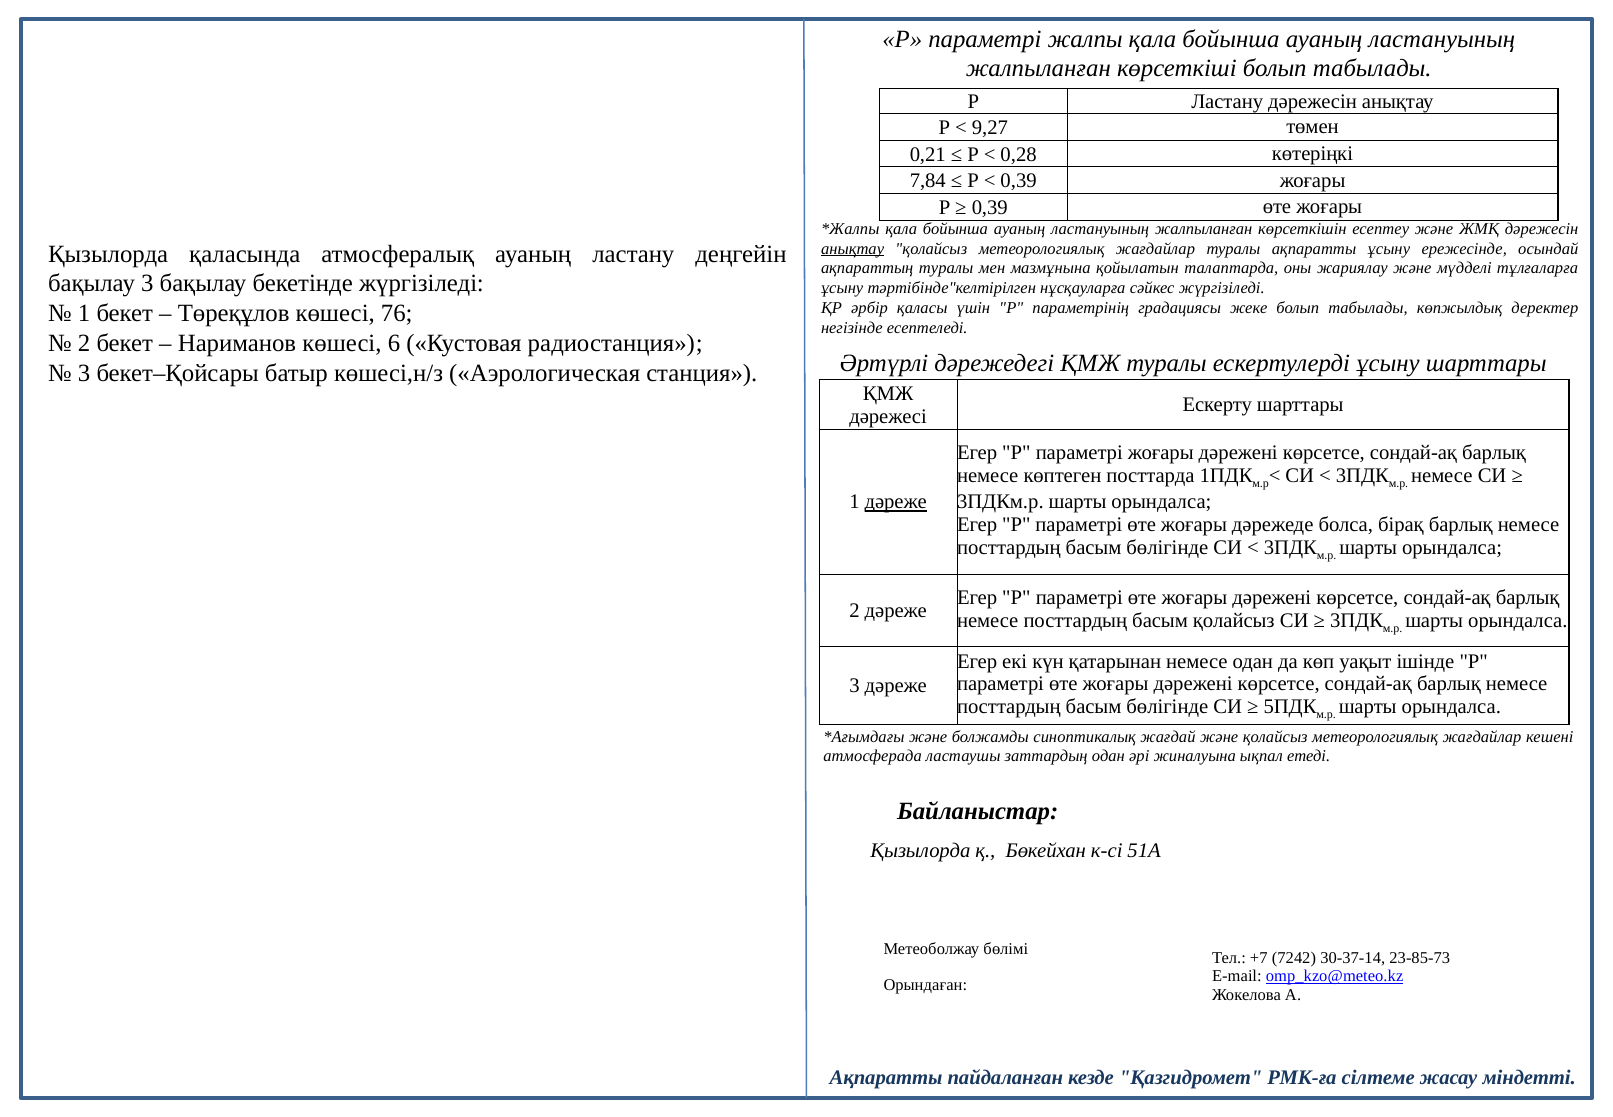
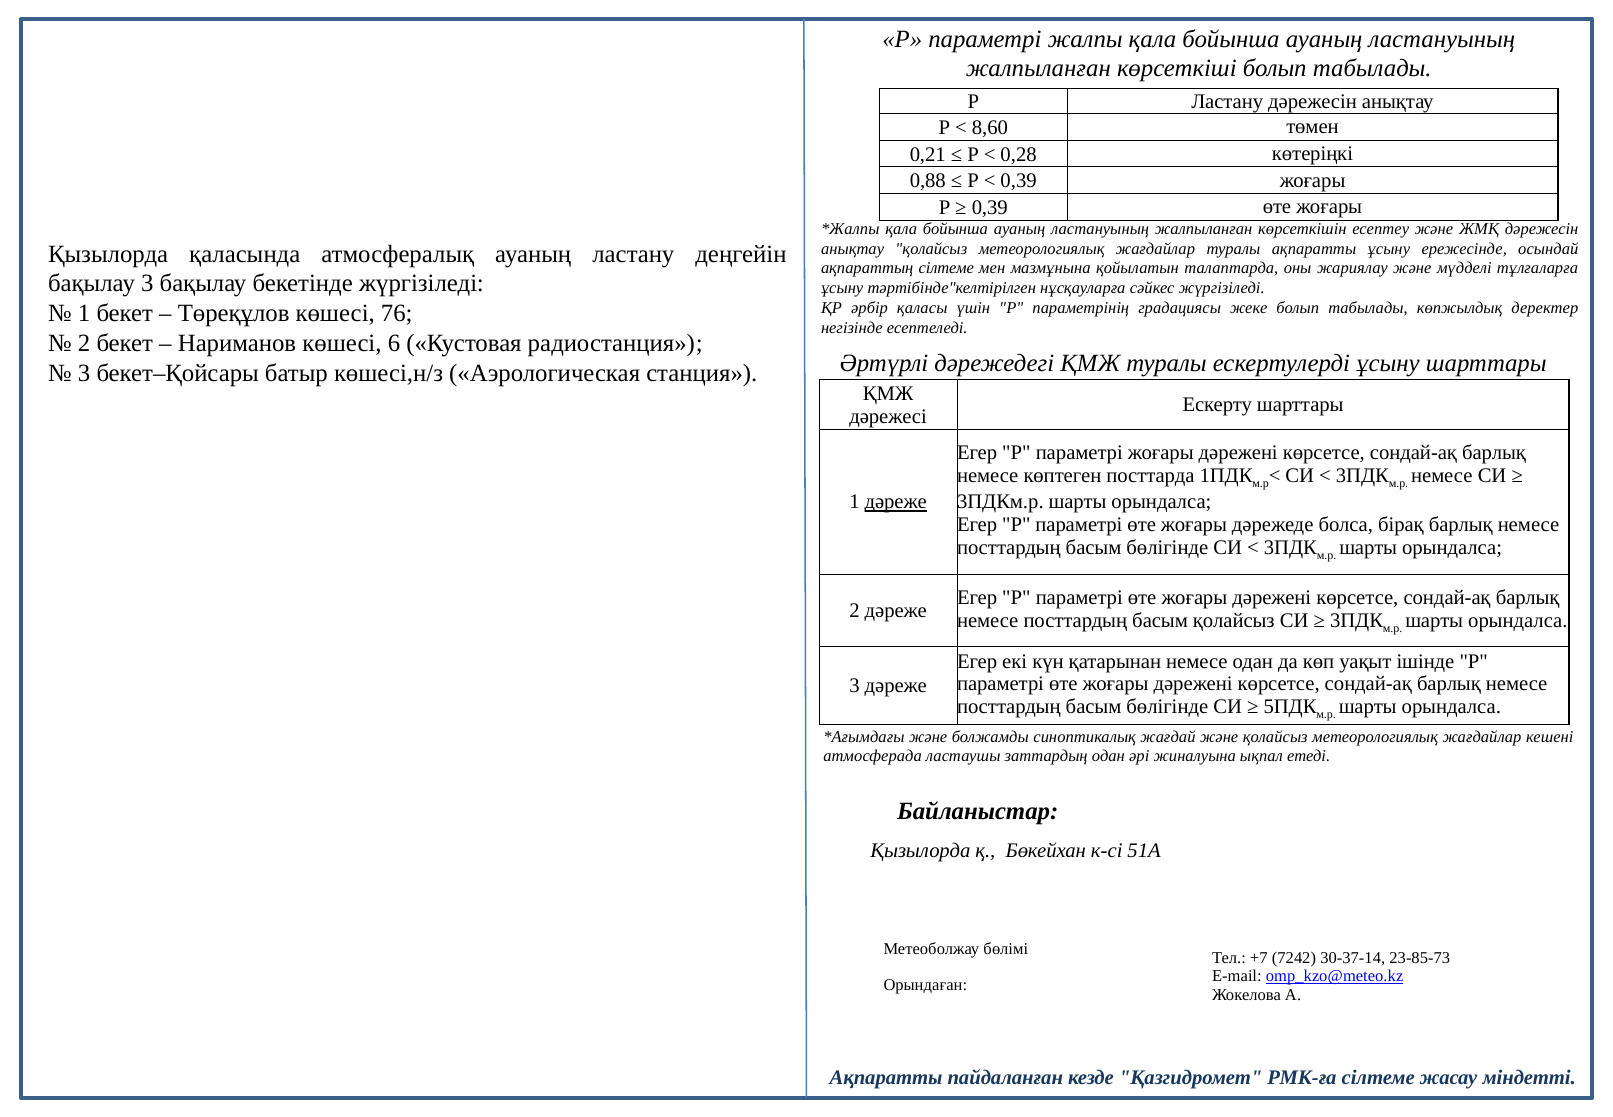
9,27: 9,27 -> 8,60
7,84: 7,84 -> 0,88
анықтау at (853, 248) underline: present -> none
ақпараттың туралы: туралы -> сілтеме
